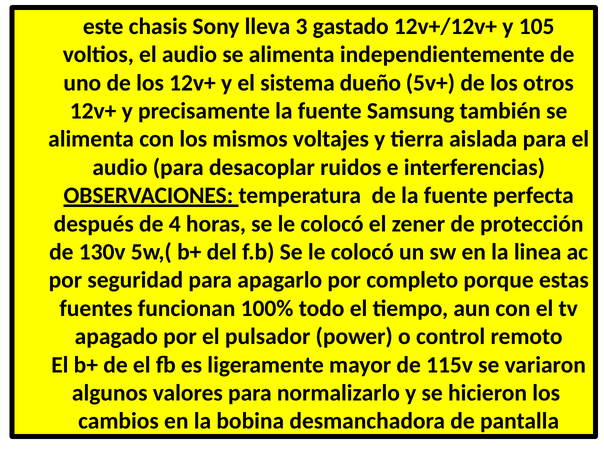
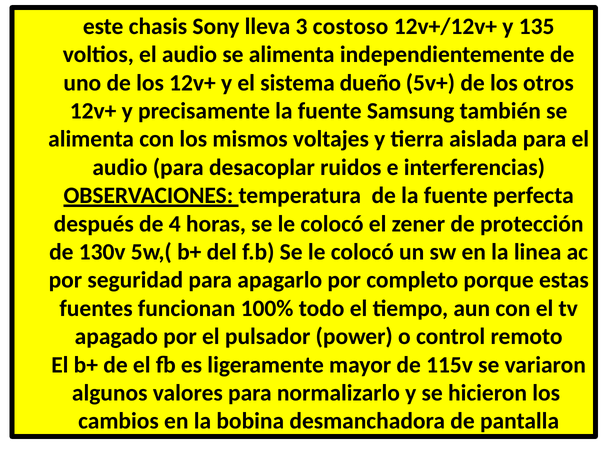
gastado: gastado -> costoso
105: 105 -> 135
